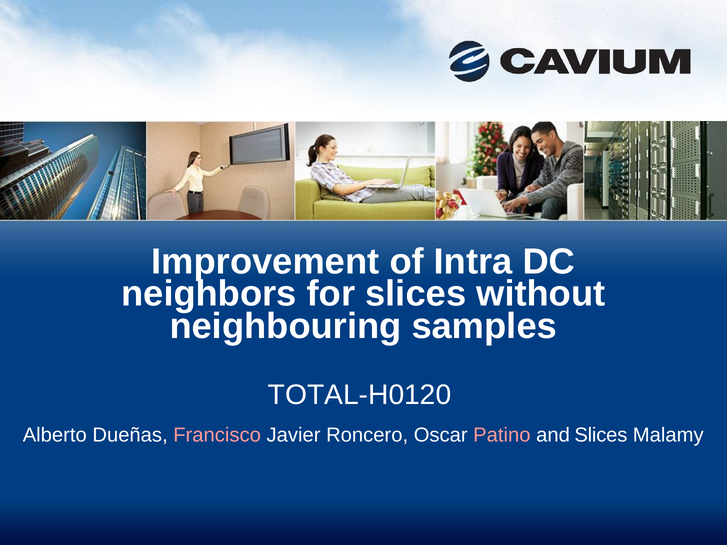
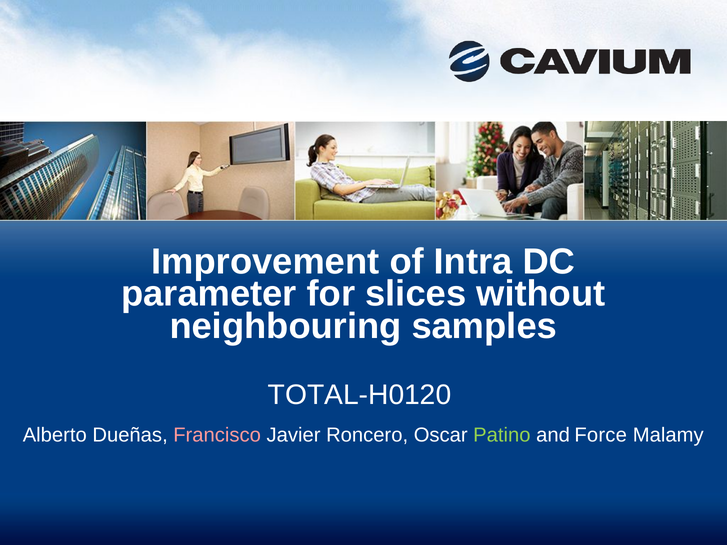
neighbors: neighbors -> parameter
Patino colour: pink -> light green
and Slices: Slices -> Force
